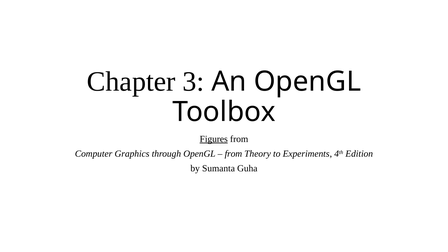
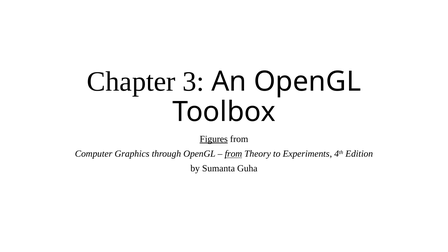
from at (233, 154) underline: none -> present
